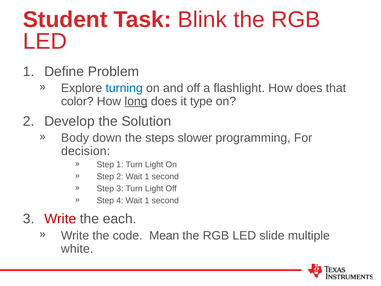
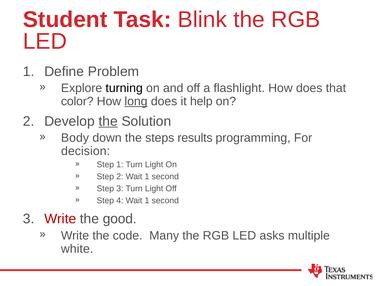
turning colour: blue -> black
type: type -> help
the at (108, 121) underline: none -> present
slower: slower -> results
each: each -> good
Mean: Mean -> Many
slide: slide -> asks
